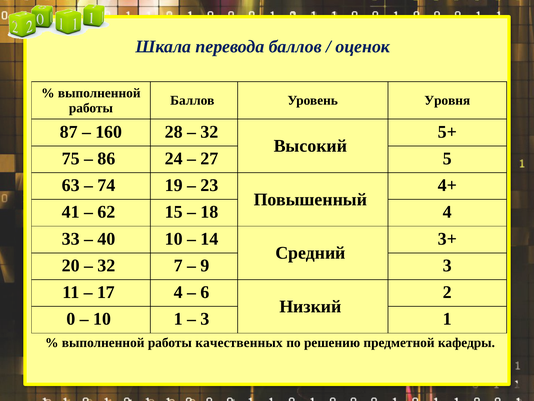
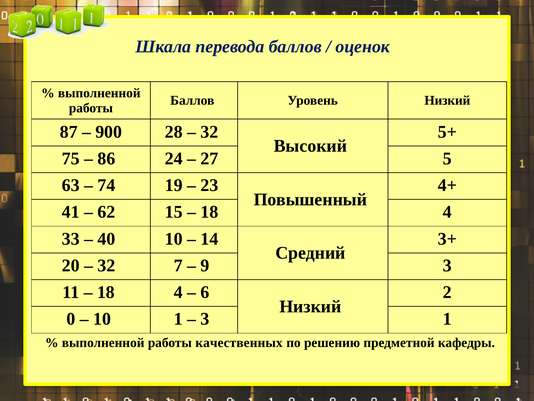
Уровень Уровня: Уровня -> Низкий
160: 160 -> 900
17 at (106, 292): 17 -> 18
